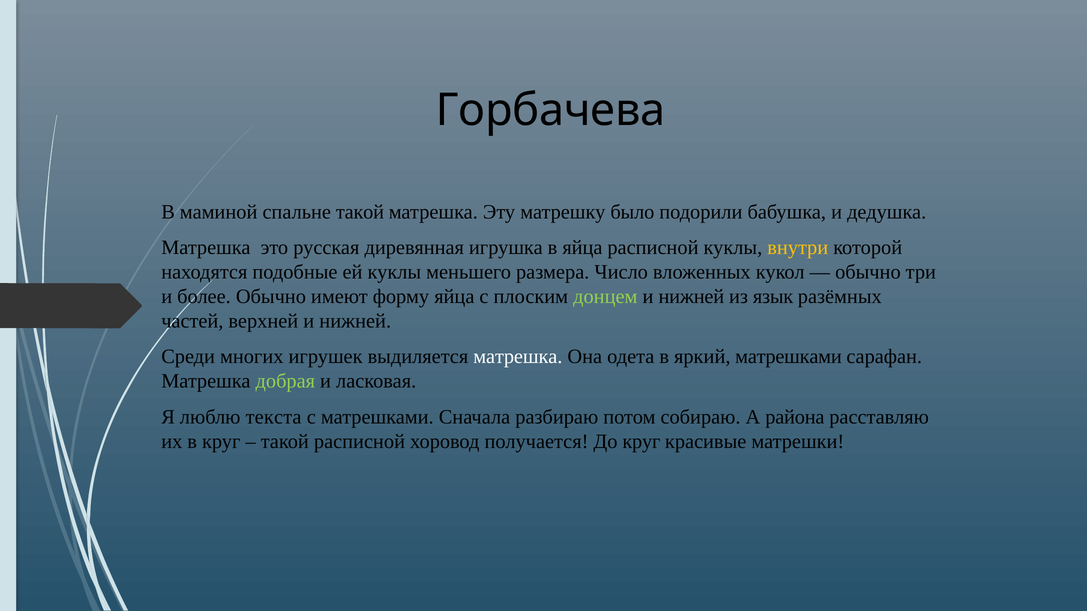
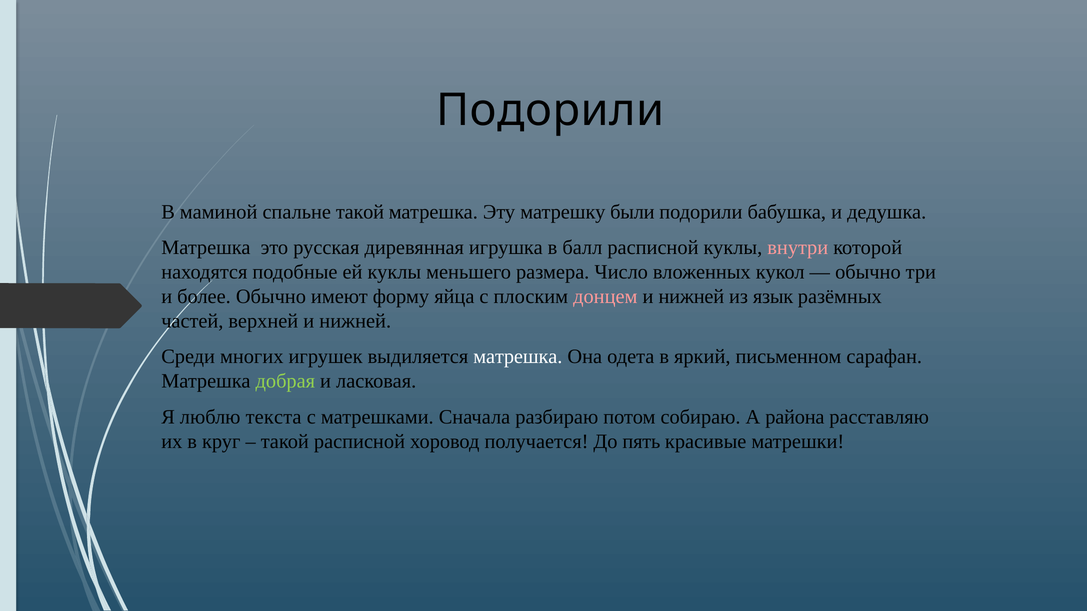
Горбачева at (551, 111): Горбачева -> Подорили
было: было -> были
в яйца: яйца -> балл
внутри colour: yellow -> pink
донцем colour: light green -> pink
яркий матрешками: матрешками -> письменном
До круг: круг -> пять
